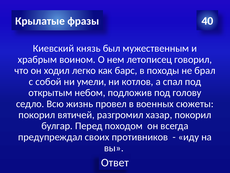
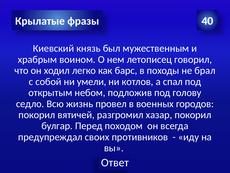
сюжеты: сюжеты -> городов
